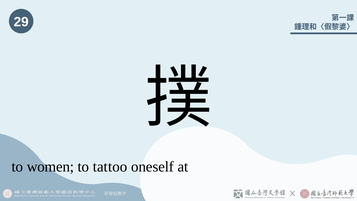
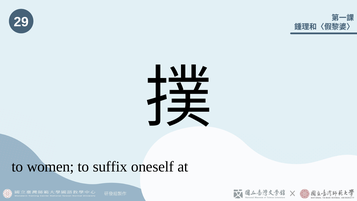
tattoo: tattoo -> suffix
